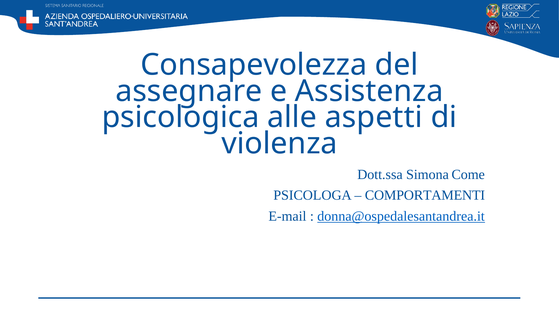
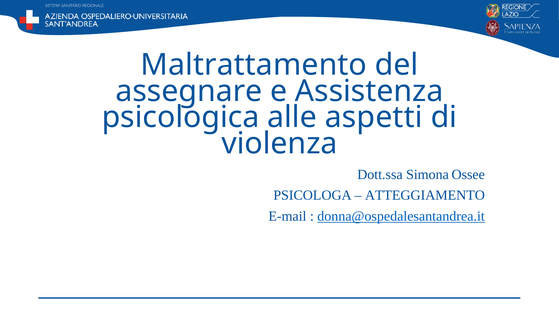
Consapevolezza: Consapevolezza -> Maltrattamento
Come: Come -> Ossee
COMPORTAMENTI: COMPORTAMENTI -> ATTEGGIAMENTO
